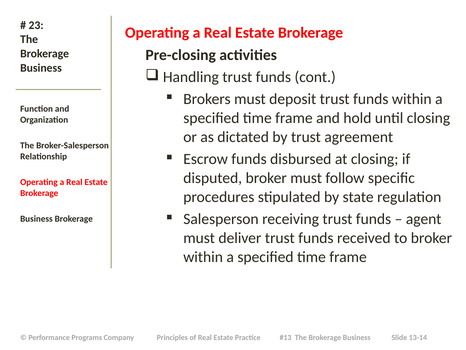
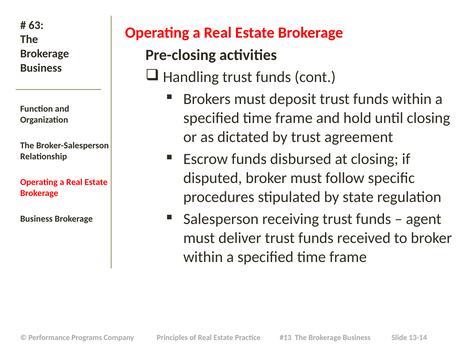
23: 23 -> 63
